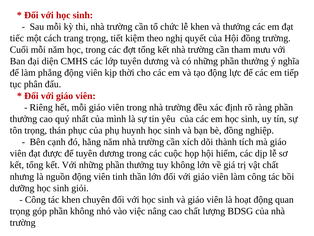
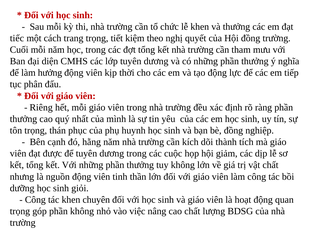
phẳng: phẳng -> hưởng
xích: xích -> kích
hiểm: hiểm -> giảm
